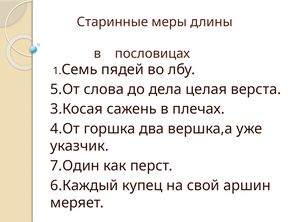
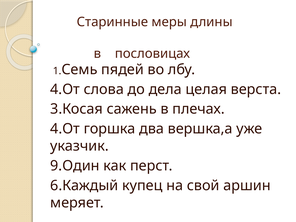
5.От at (65, 89): 5.От -> 4.От
7.Один: 7.Один -> 9.Один
